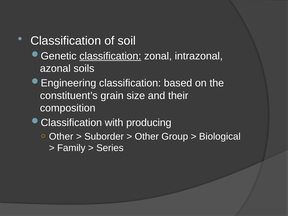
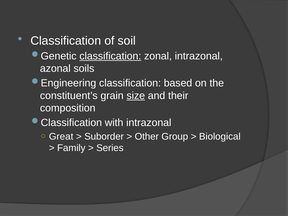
size underline: none -> present
with producing: producing -> intrazonal
Other at (61, 136): Other -> Great
